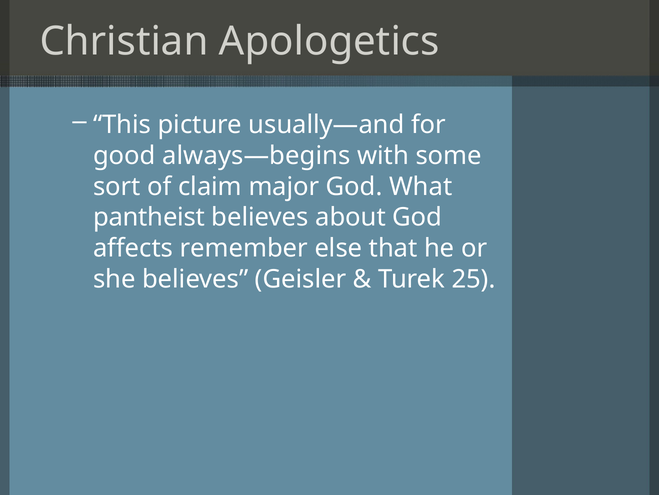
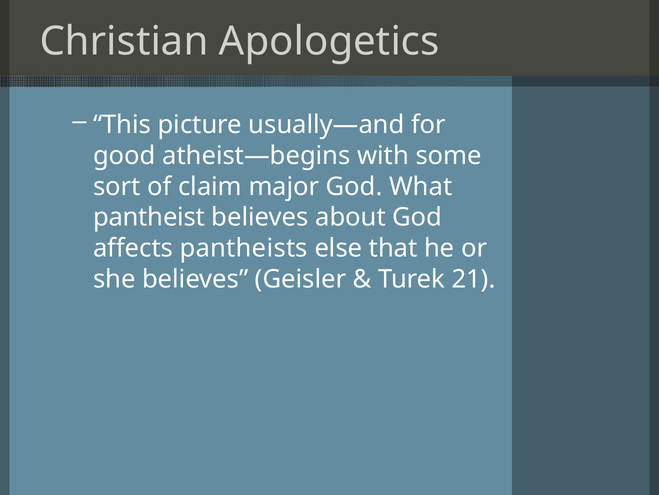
always—begins: always—begins -> atheist—begins
remember: remember -> pantheists
25: 25 -> 21
